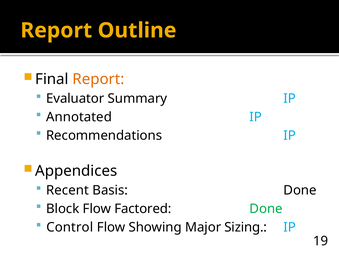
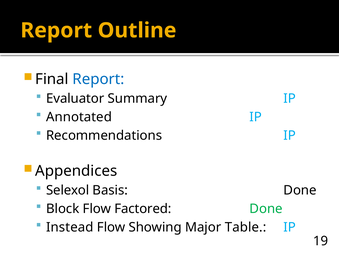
Report at (98, 79) colour: orange -> blue
Recent: Recent -> Selexol
Control: Control -> Instead
Sizing: Sizing -> Table
